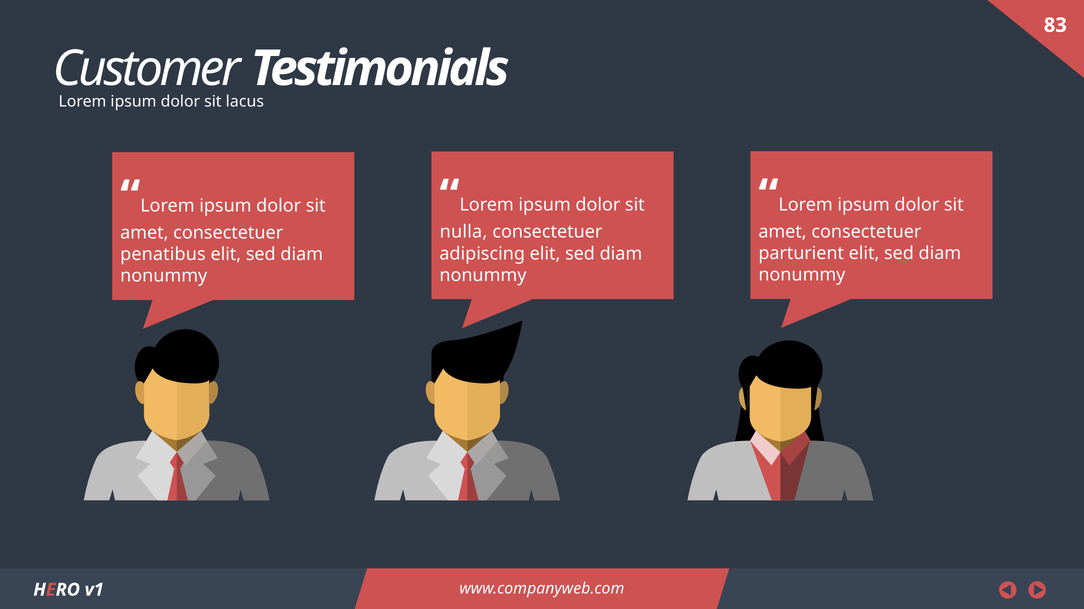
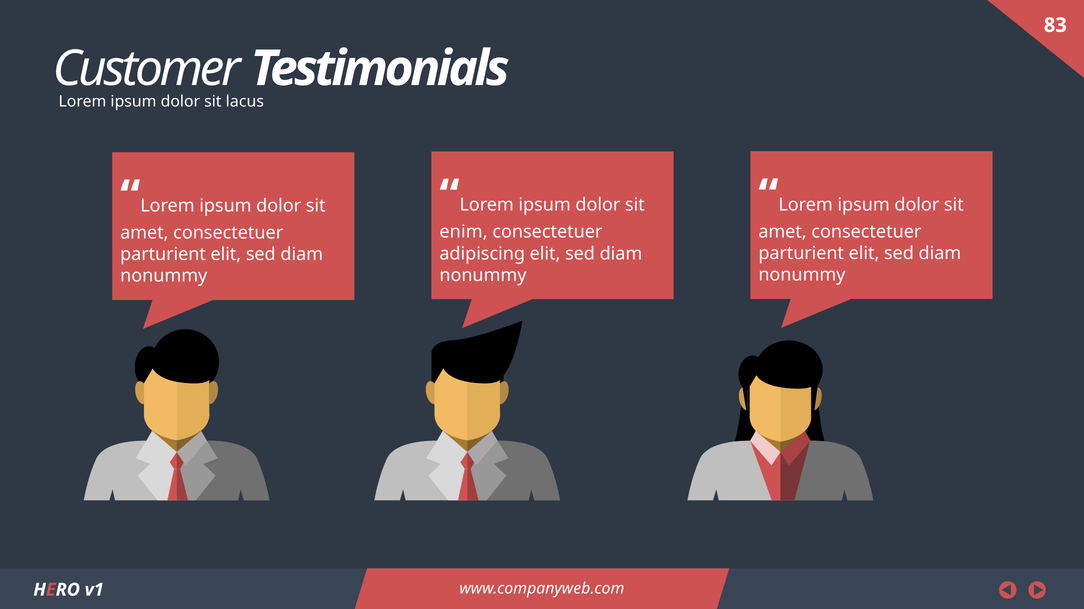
nulla: nulla -> enim
penatibus at (163, 255): penatibus -> parturient
